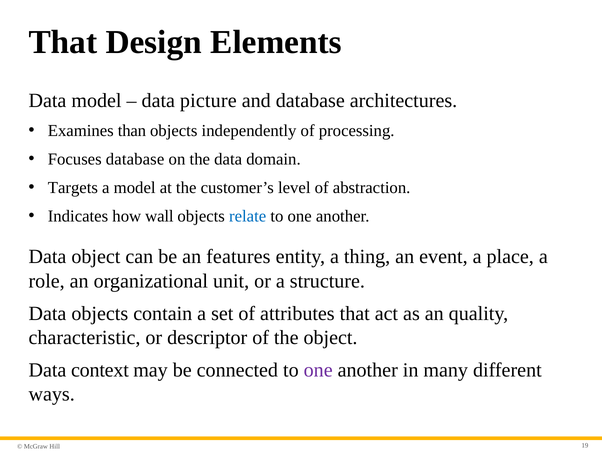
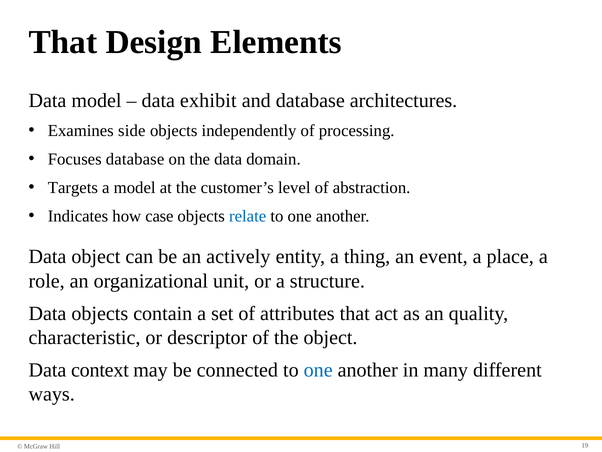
picture: picture -> exhibit
than: than -> side
wall: wall -> case
features: features -> actively
one at (318, 370) colour: purple -> blue
